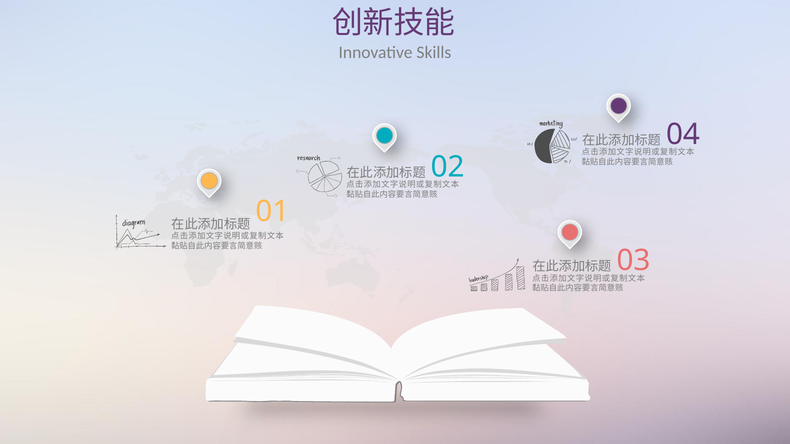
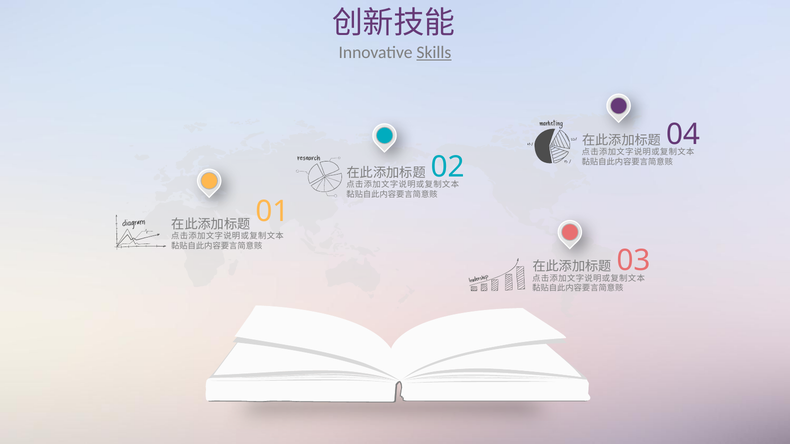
Skills underline: none -> present
